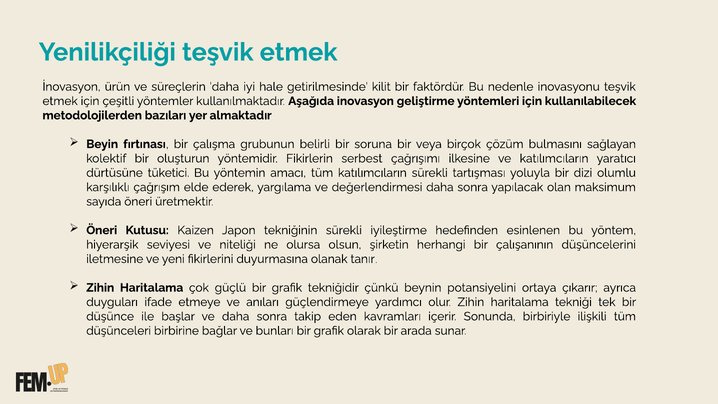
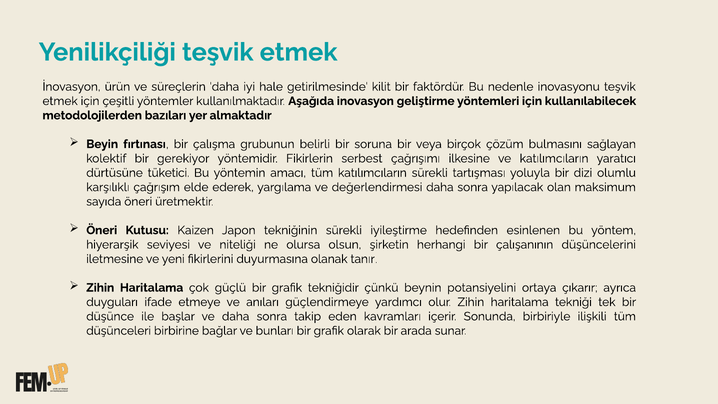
oluşturun: oluşturun -> gerekiyor
